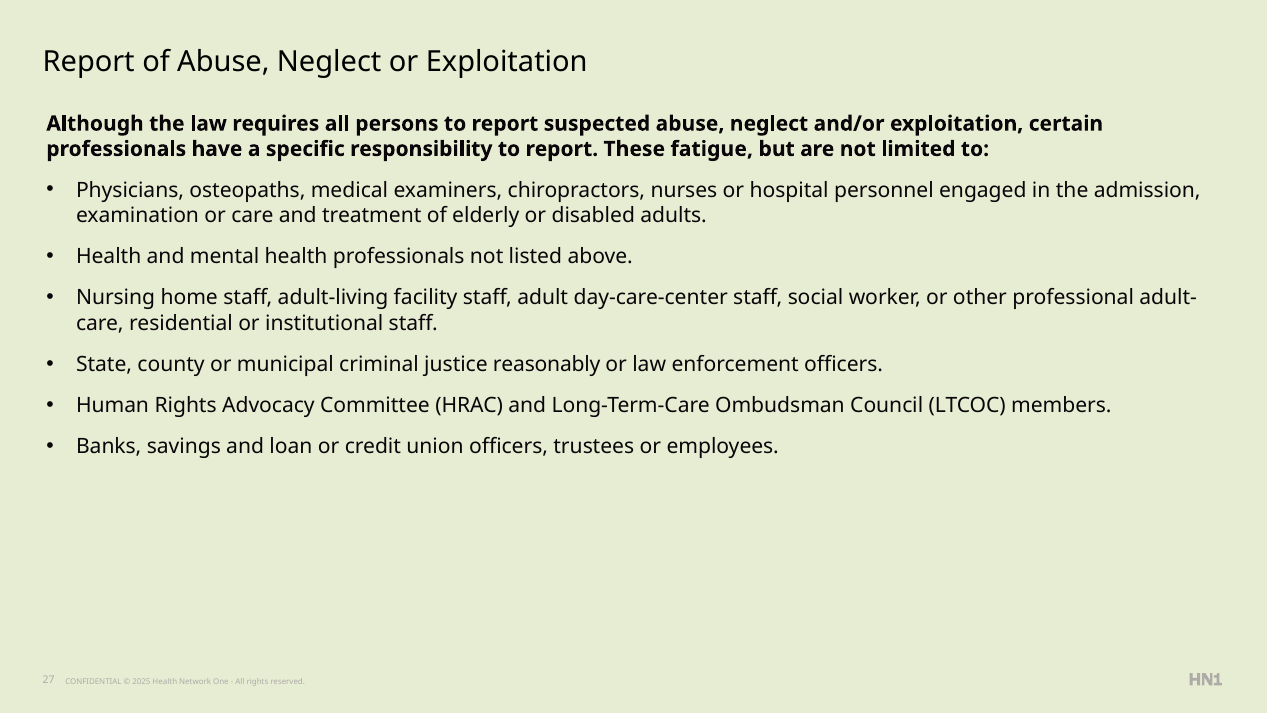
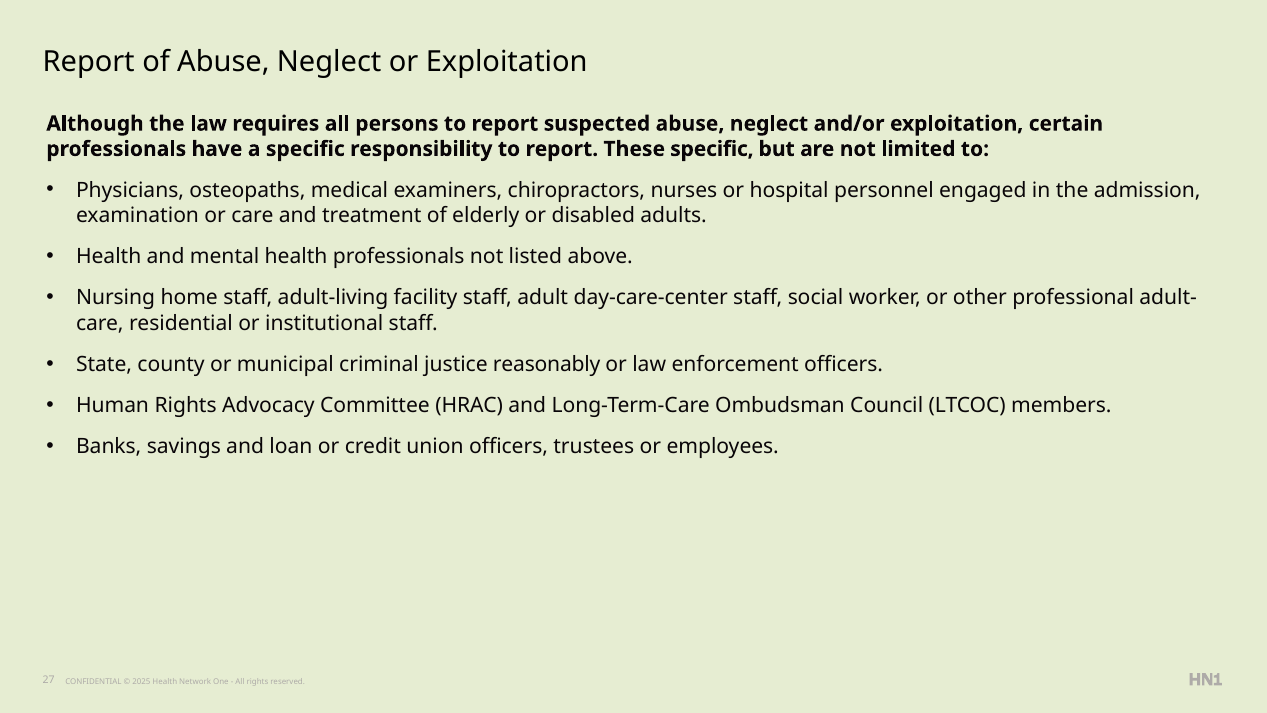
These fatigue: fatigue -> specific
